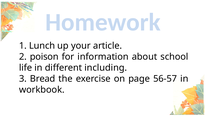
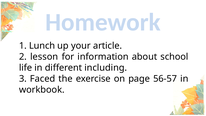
poison: poison -> lesson
Bread: Bread -> Faced
